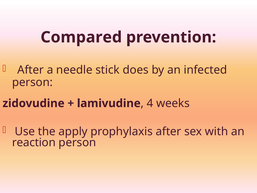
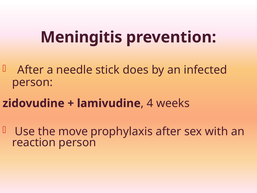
Compared: Compared -> Meningitis
apply: apply -> move
